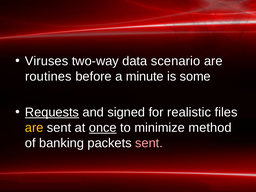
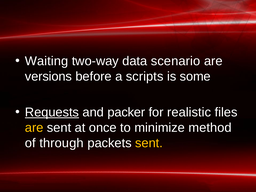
Viruses: Viruses -> Waiting
routines: routines -> versions
minute: minute -> scripts
signed: signed -> packer
once underline: present -> none
banking: banking -> through
sent at (149, 143) colour: pink -> yellow
